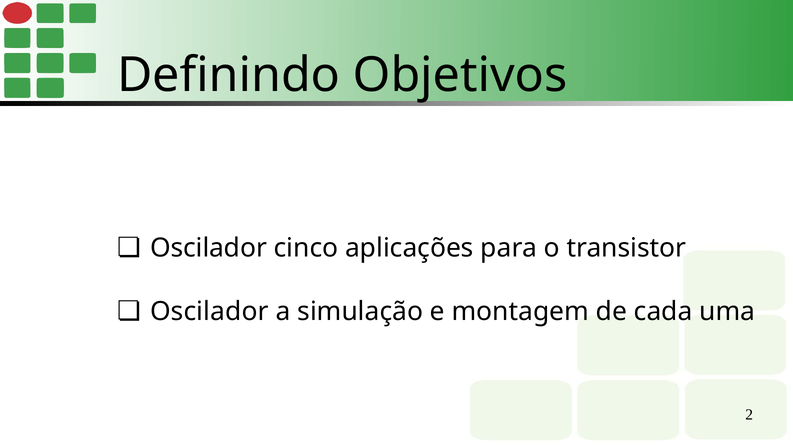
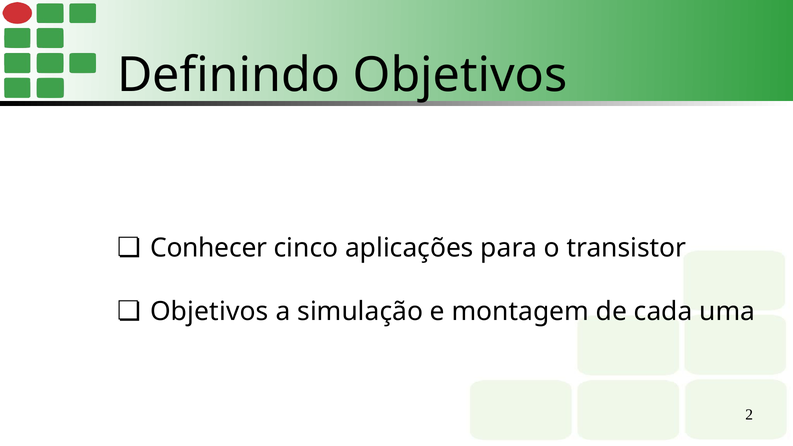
Oscilador at (209, 248): Oscilador -> Conhecer
Oscilador at (209, 312): Oscilador -> Objetivos
